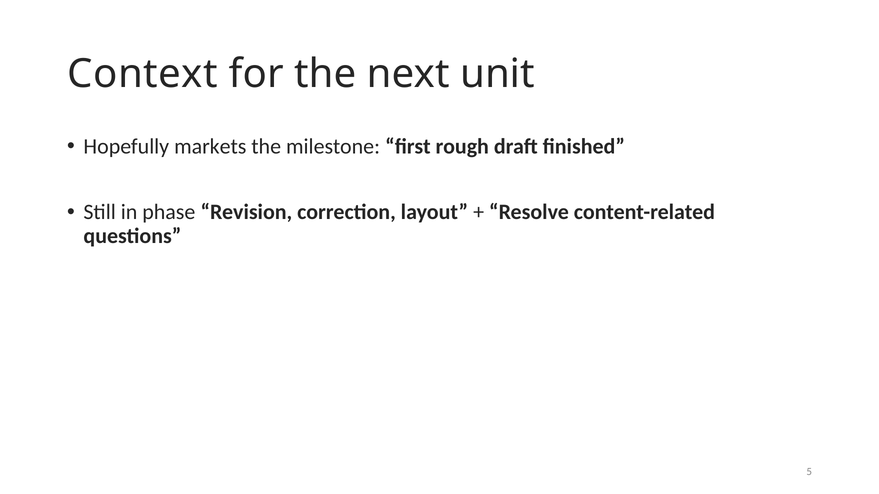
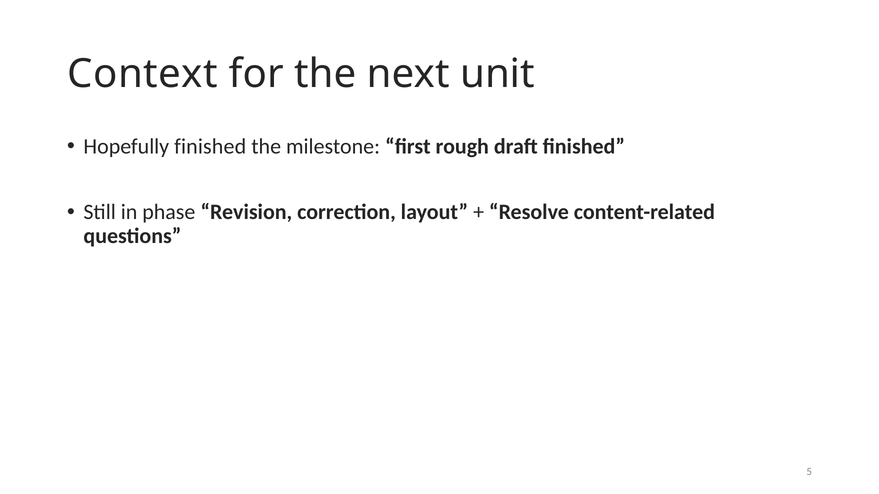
Hopefully markets: markets -> finished
